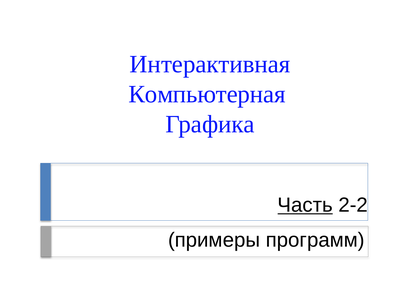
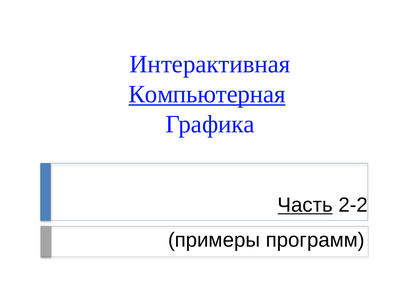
Компьютерная underline: none -> present
